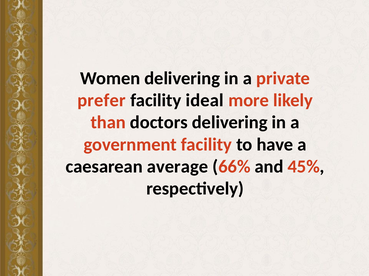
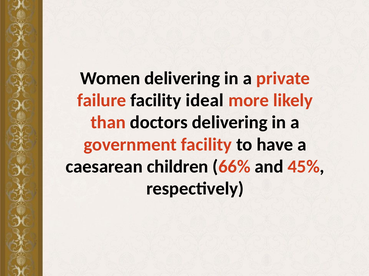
prefer: prefer -> failure
average: average -> children
